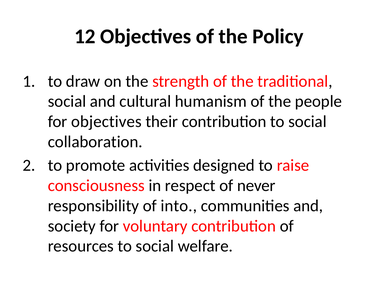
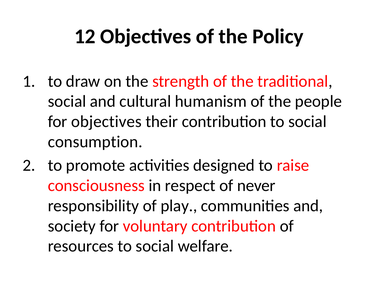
collaboration: collaboration -> consumption
into: into -> play
